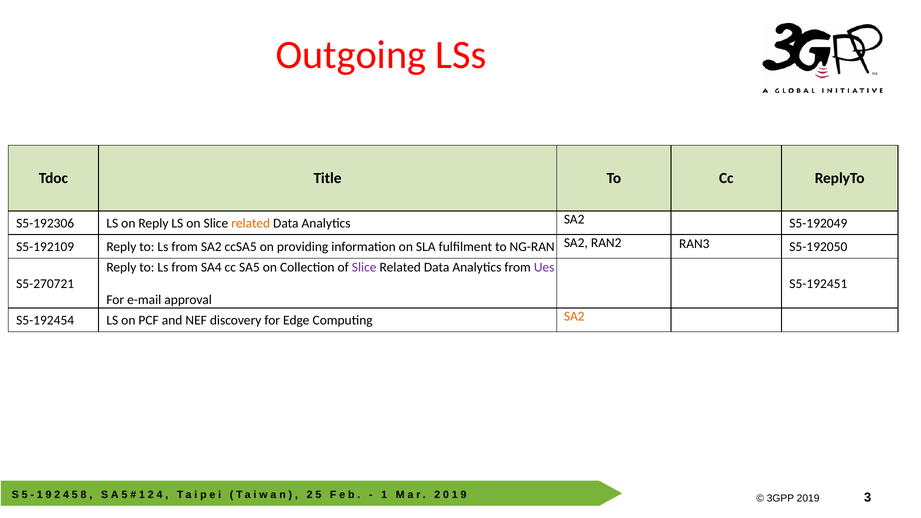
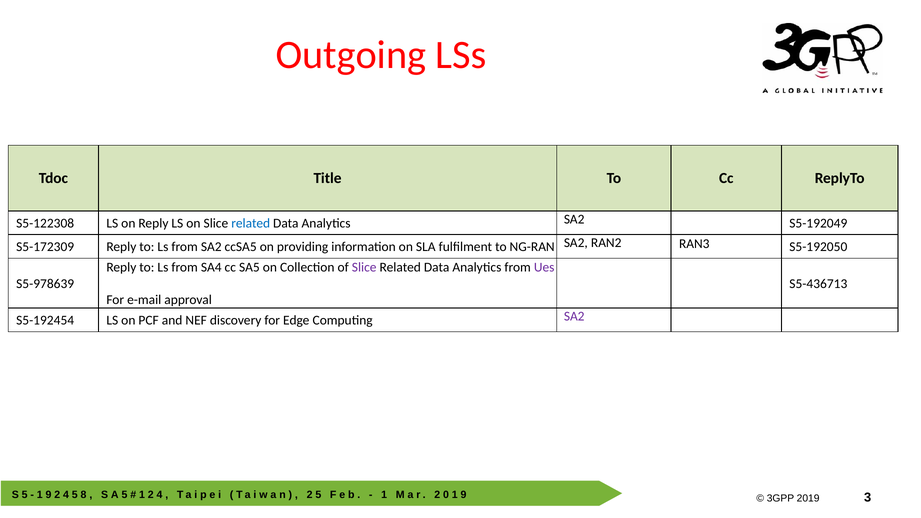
S5-192306: S5-192306 -> S5-122308
related at (251, 223) colour: orange -> blue
S5-192109: S5-192109 -> S5-172309
S5-270721: S5-270721 -> S5-978639
S5-192451: S5-192451 -> S5-436713
SA2 at (574, 316) colour: orange -> purple
